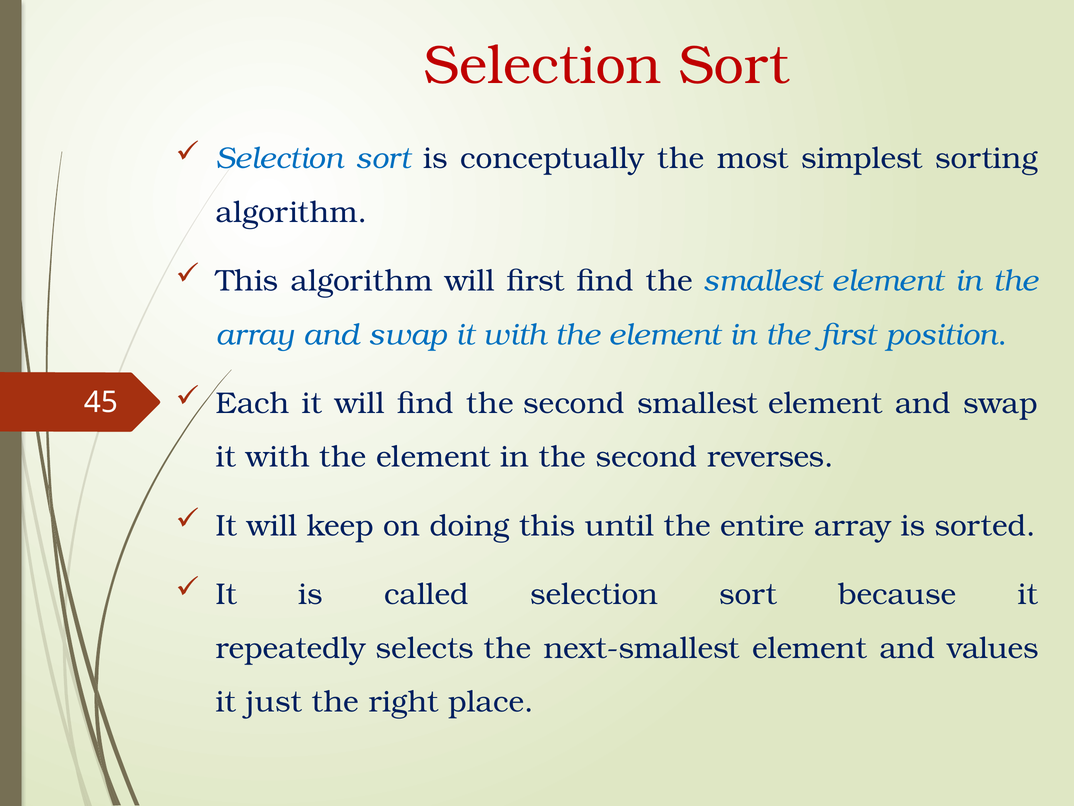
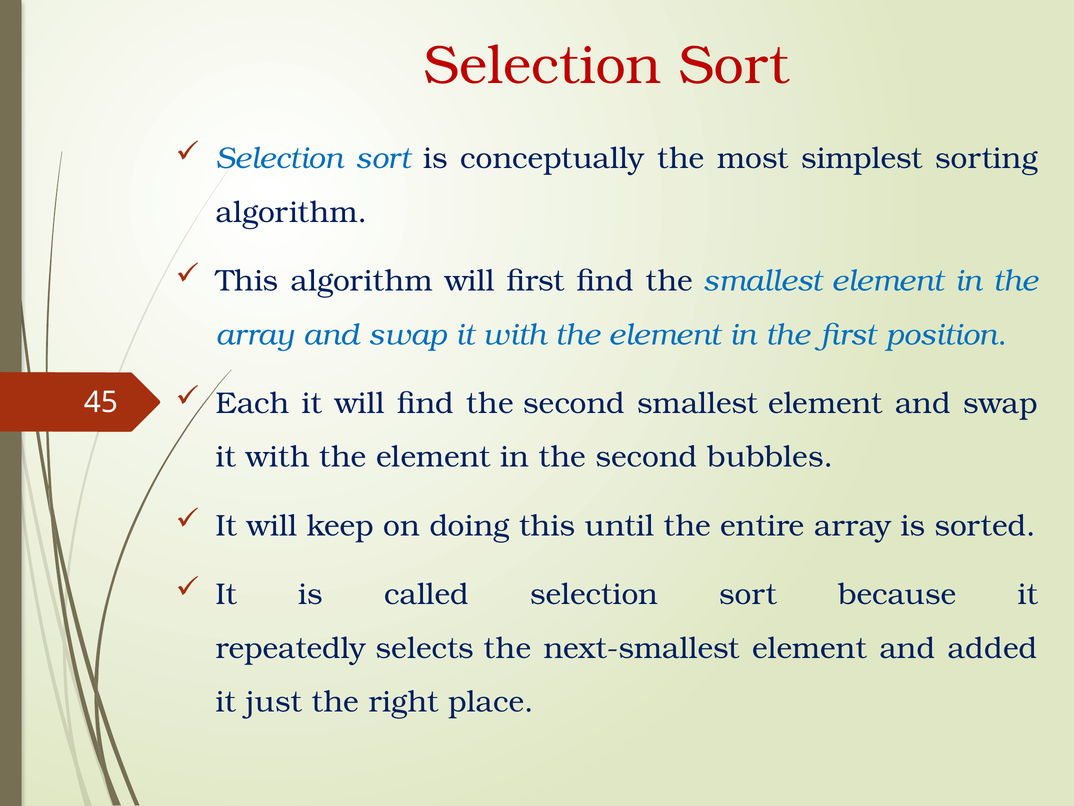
reverses: reverses -> bubbles
values: values -> added
